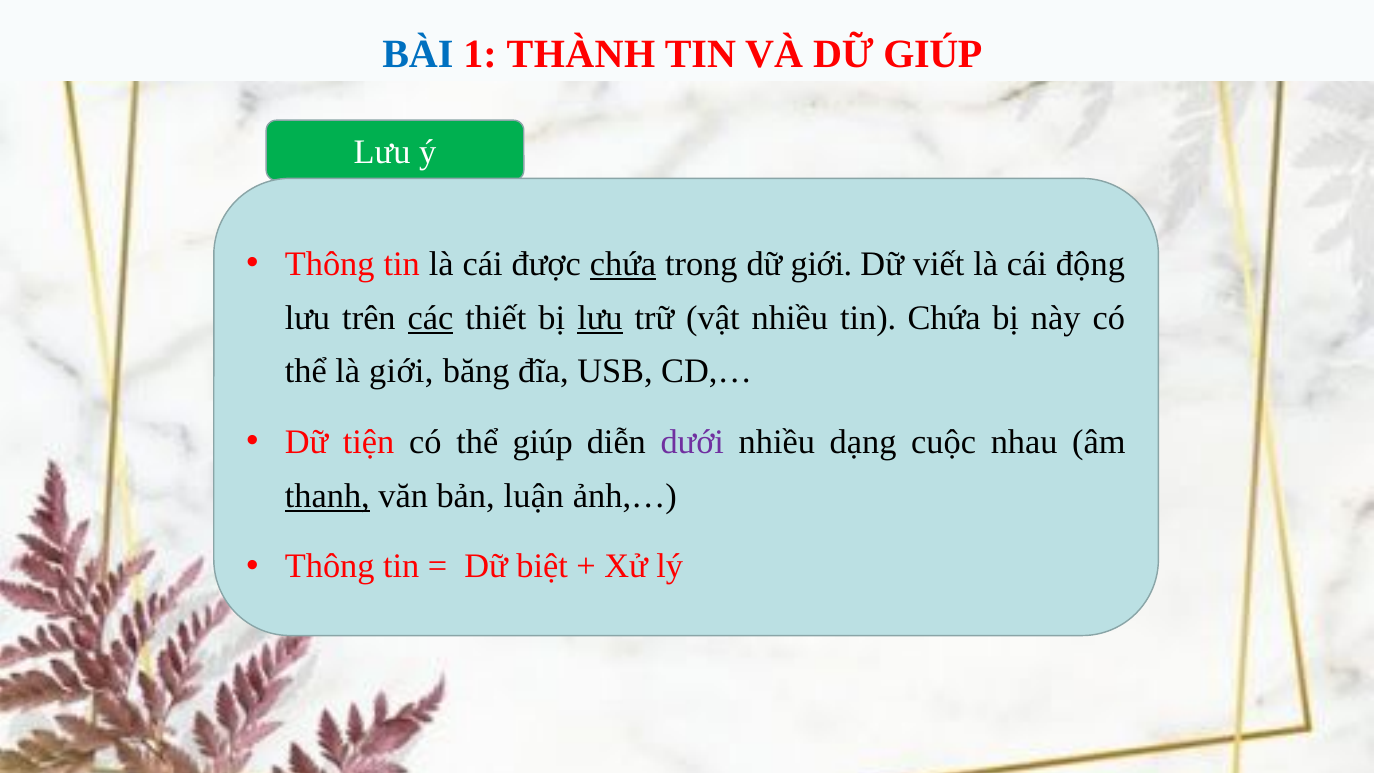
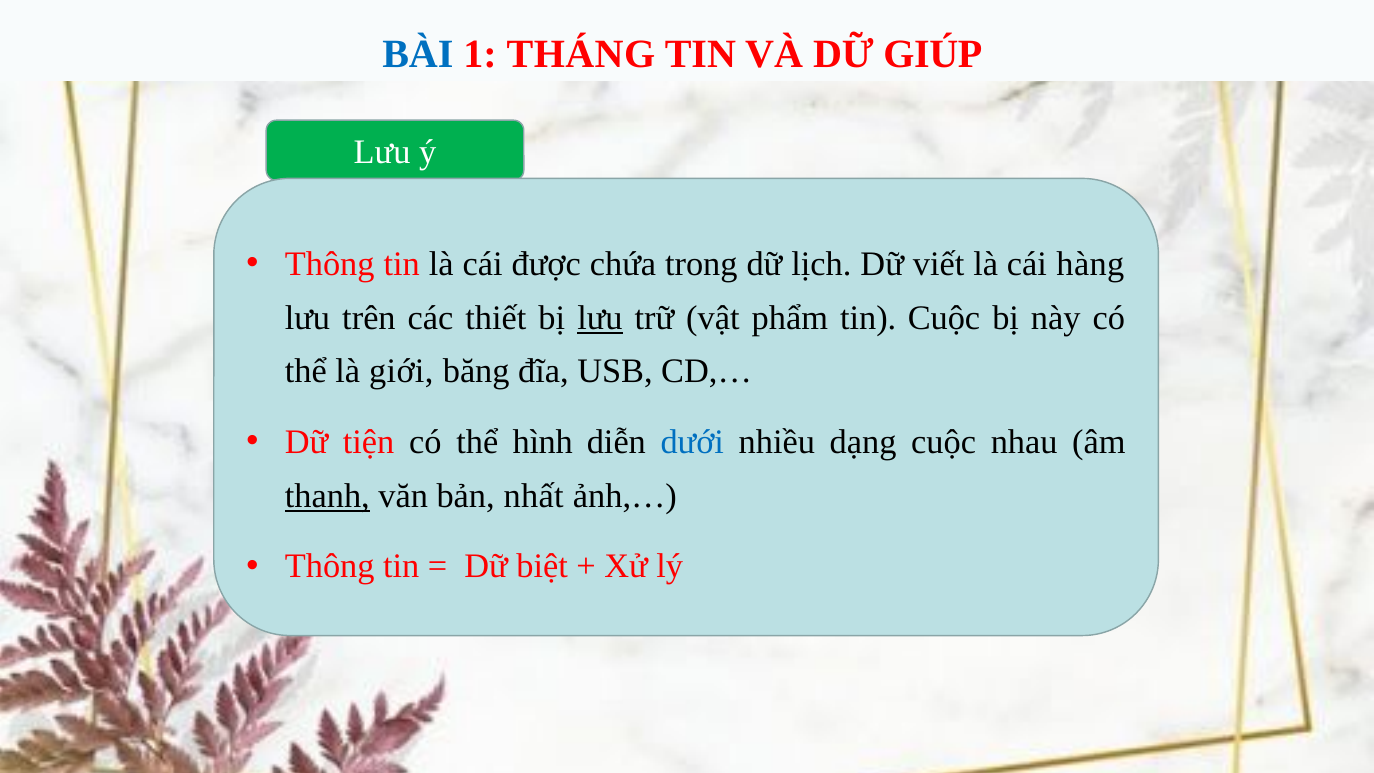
THÀNH: THÀNH -> THÁNG
chứa at (623, 264) underline: present -> none
dữ giới: giới -> lịch
động: động -> hàng
các underline: present -> none
vật nhiều: nhiều -> phẩm
tin Chứa: Chứa -> Cuộc
thể giúp: giúp -> hình
dưới colour: purple -> blue
luận: luận -> nhất
